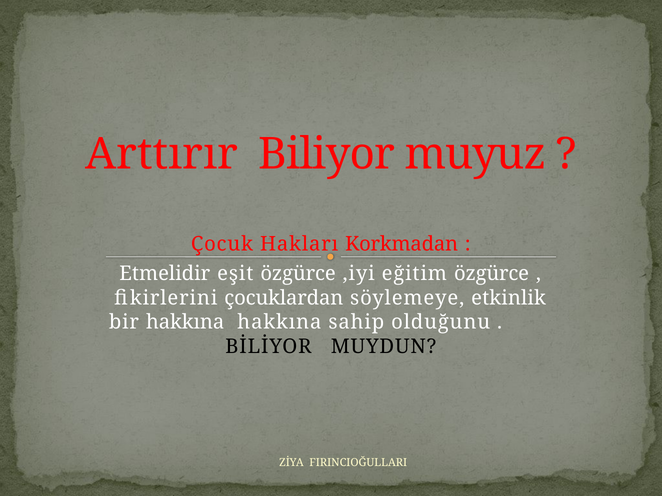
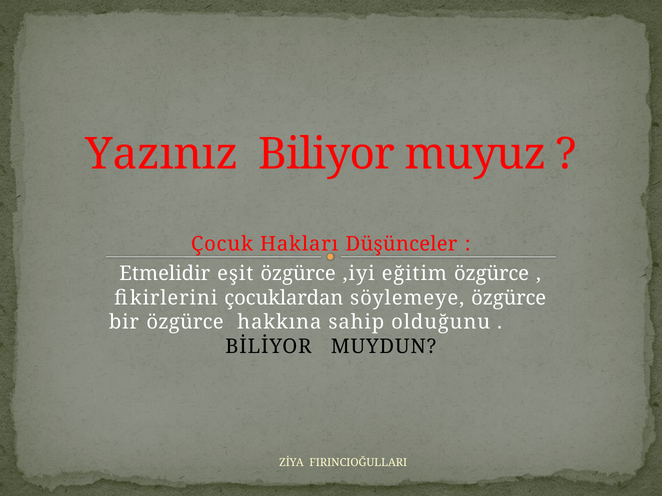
Arttırır: Arttırır -> Yazınız
Korkmadan: Korkmadan -> Düşünceler
söylemeye etkinlik: etkinlik -> özgürce
bir hakkına: hakkına -> özgürce
